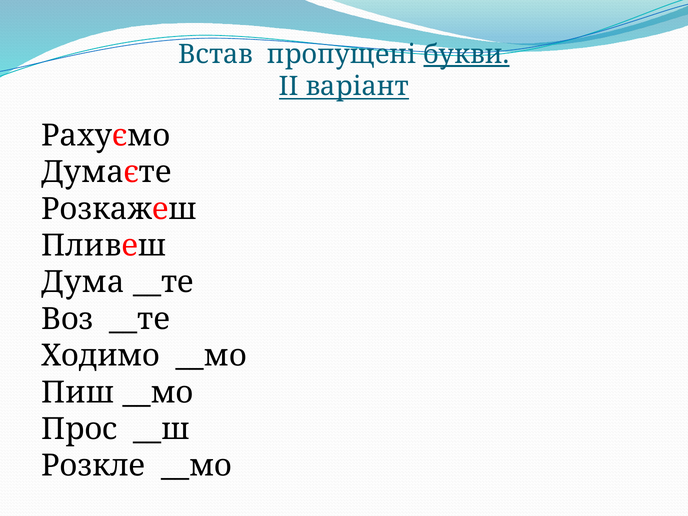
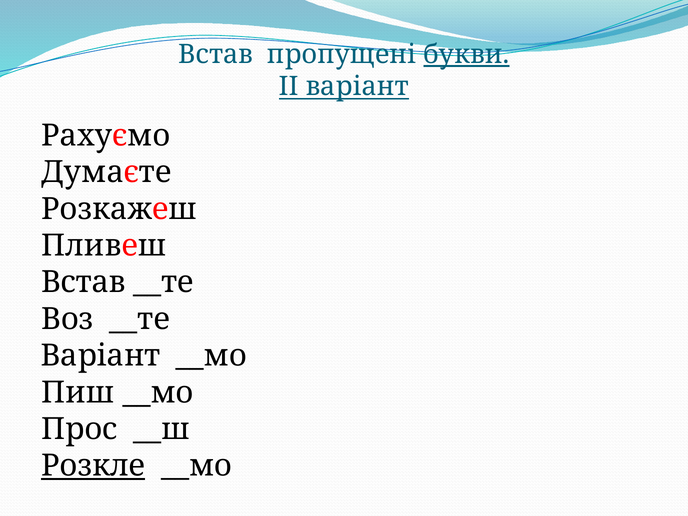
Дума at (83, 282): Дума -> Встав
Ходимо at (101, 356): Ходимо -> Варіант
Розкле underline: none -> present
